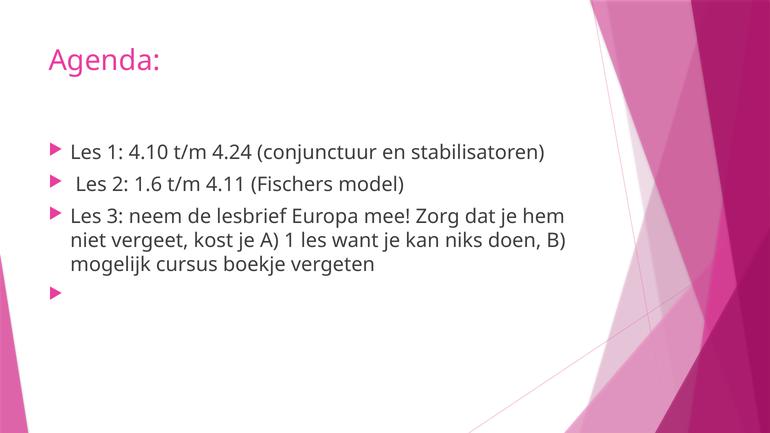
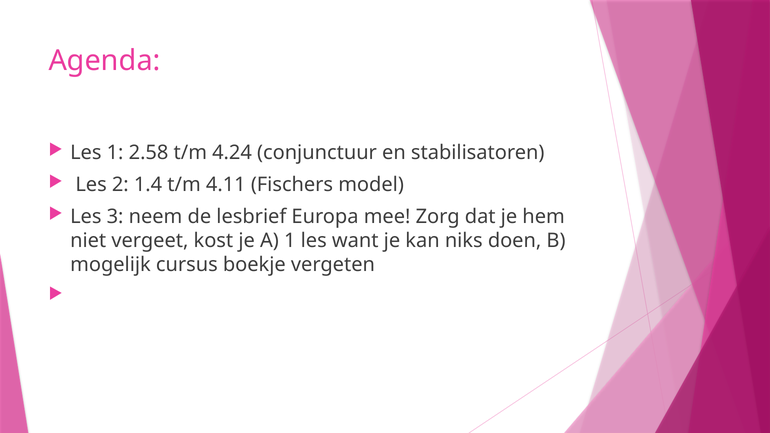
4.10: 4.10 -> 2.58
1.6: 1.6 -> 1.4
